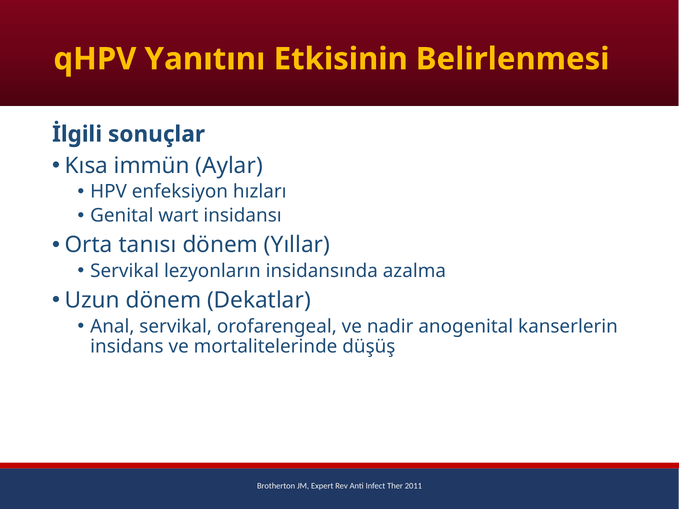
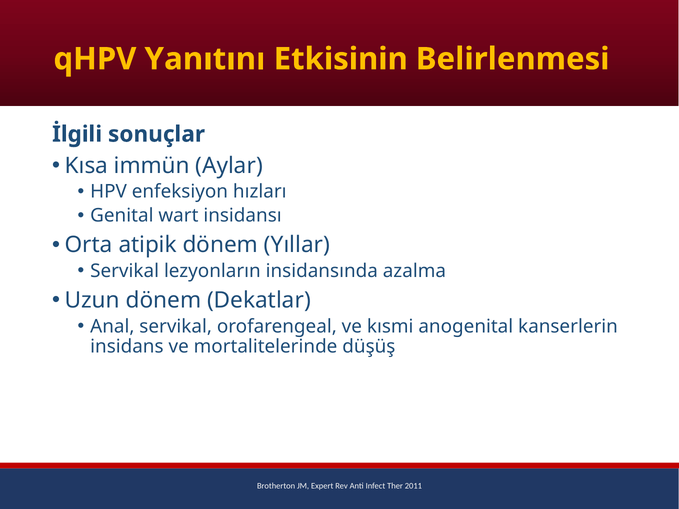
tanısı: tanısı -> atipik
nadir: nadir -> kısmi
